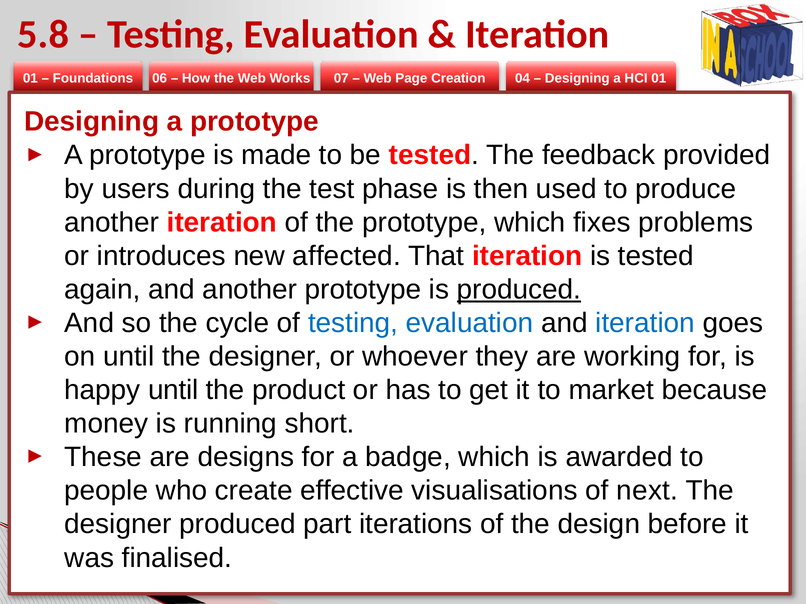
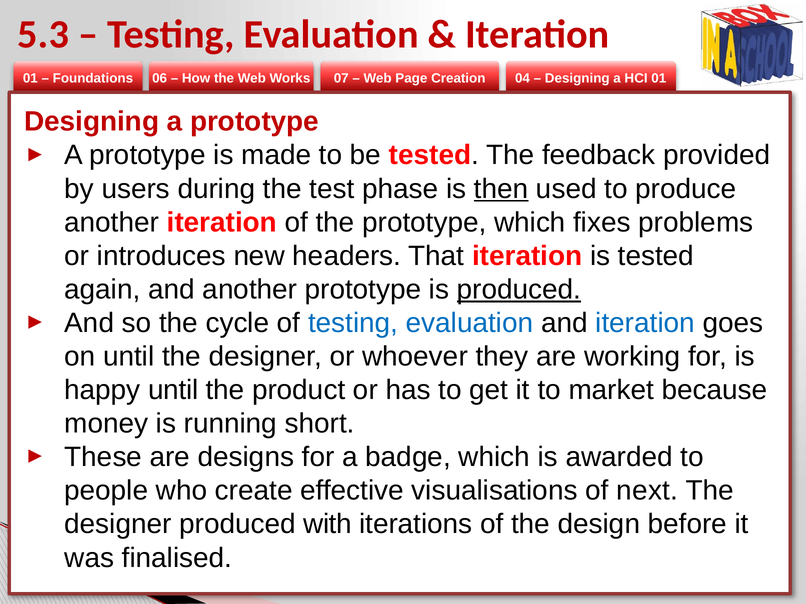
5.8: 5.8 -> 5.3
then underline: none -> present
affected: affected -> headers
part: part -> with
